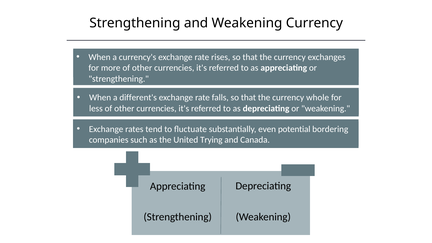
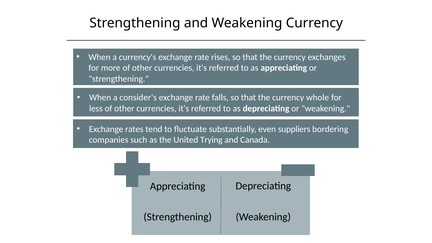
different's: different's -> consider's
potential: potential -> suppliers
